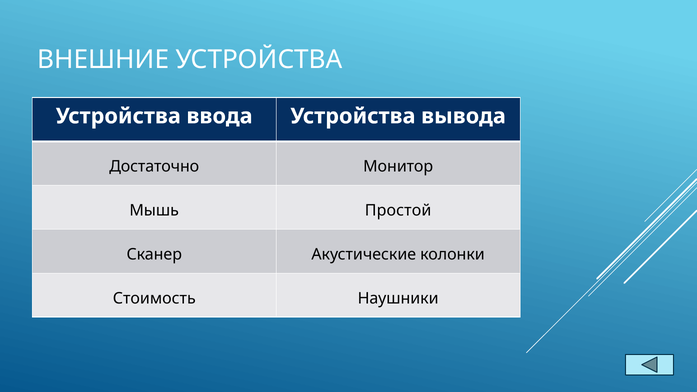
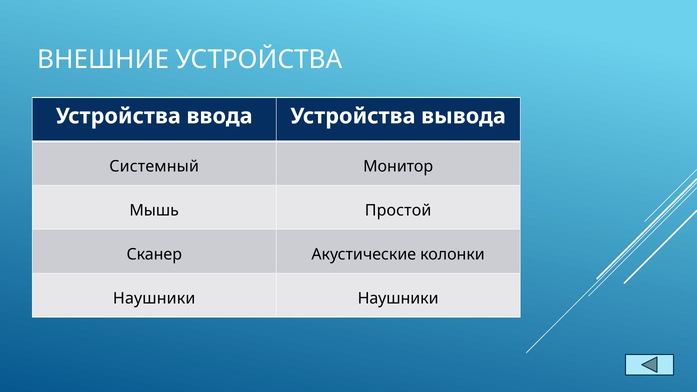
Достаточно: Достаточно -> Системный
Стоимость at (154, 298): Стоимость -> Наушники
